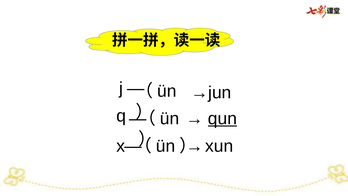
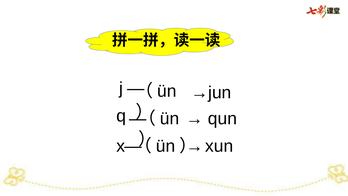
qun underline: present -> none
